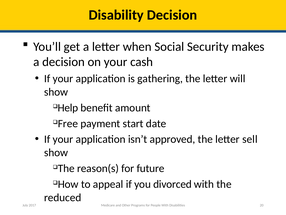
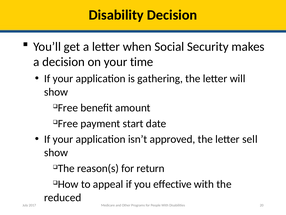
cash: cash -> time
Help at (68, 108): Help -> Free
future: future -> return
divorced: divorced -> effective
